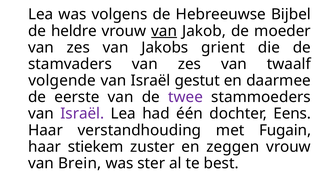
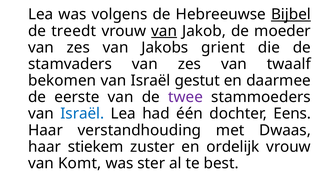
Bijbel underline: none -> present
heldre: heldre -> treedt
volgende: volgende -> bekomen
Israël at (82, 114) colour: purple -> blue
Fugain: Fugain -> Dwaas
zeggen: zeggen -> ordelijk
Brein: Brein -> Komt
